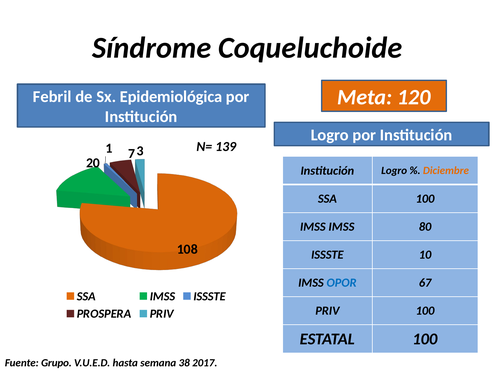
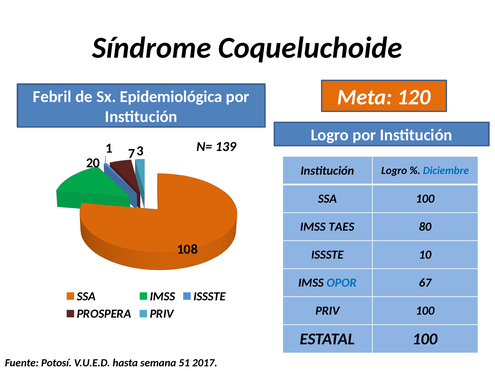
Diciembre colour: orange -> blue
IMSS IMSS: IMSS -> TAES
Grupo: Grupo -> Potosí
38: 38 -> 51
